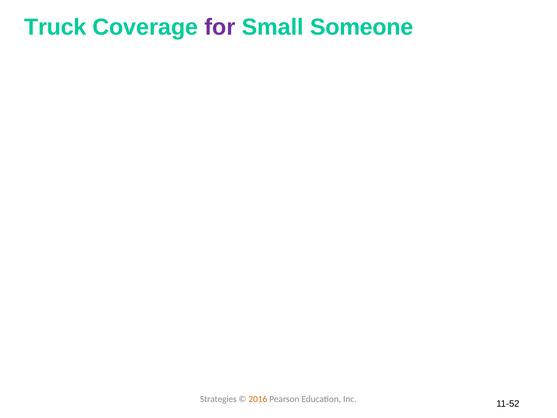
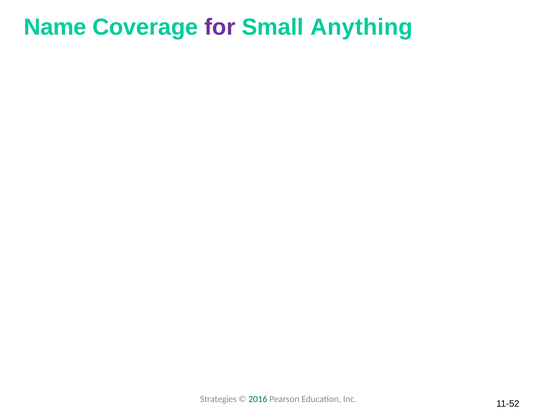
Truck: Truck -> Name
Someone: Someone -> Anything
2016 colour: orange -> green
